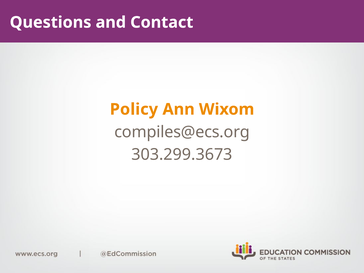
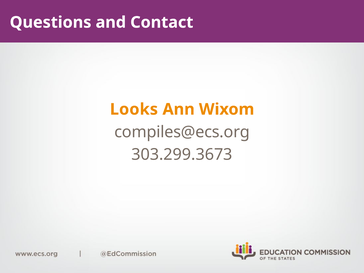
Policy: Policy -> Looks
